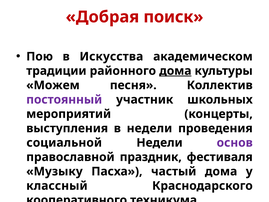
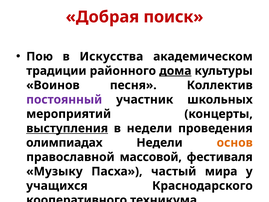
Можем: Можем -> Воинов
выступления underline: none -> present
социальной: социальной -> олимпиадах
основ colour: purple -> orange
праздник: праздник -> массовой
частый дома: дома -> мира
классный: классный -> учащихся
